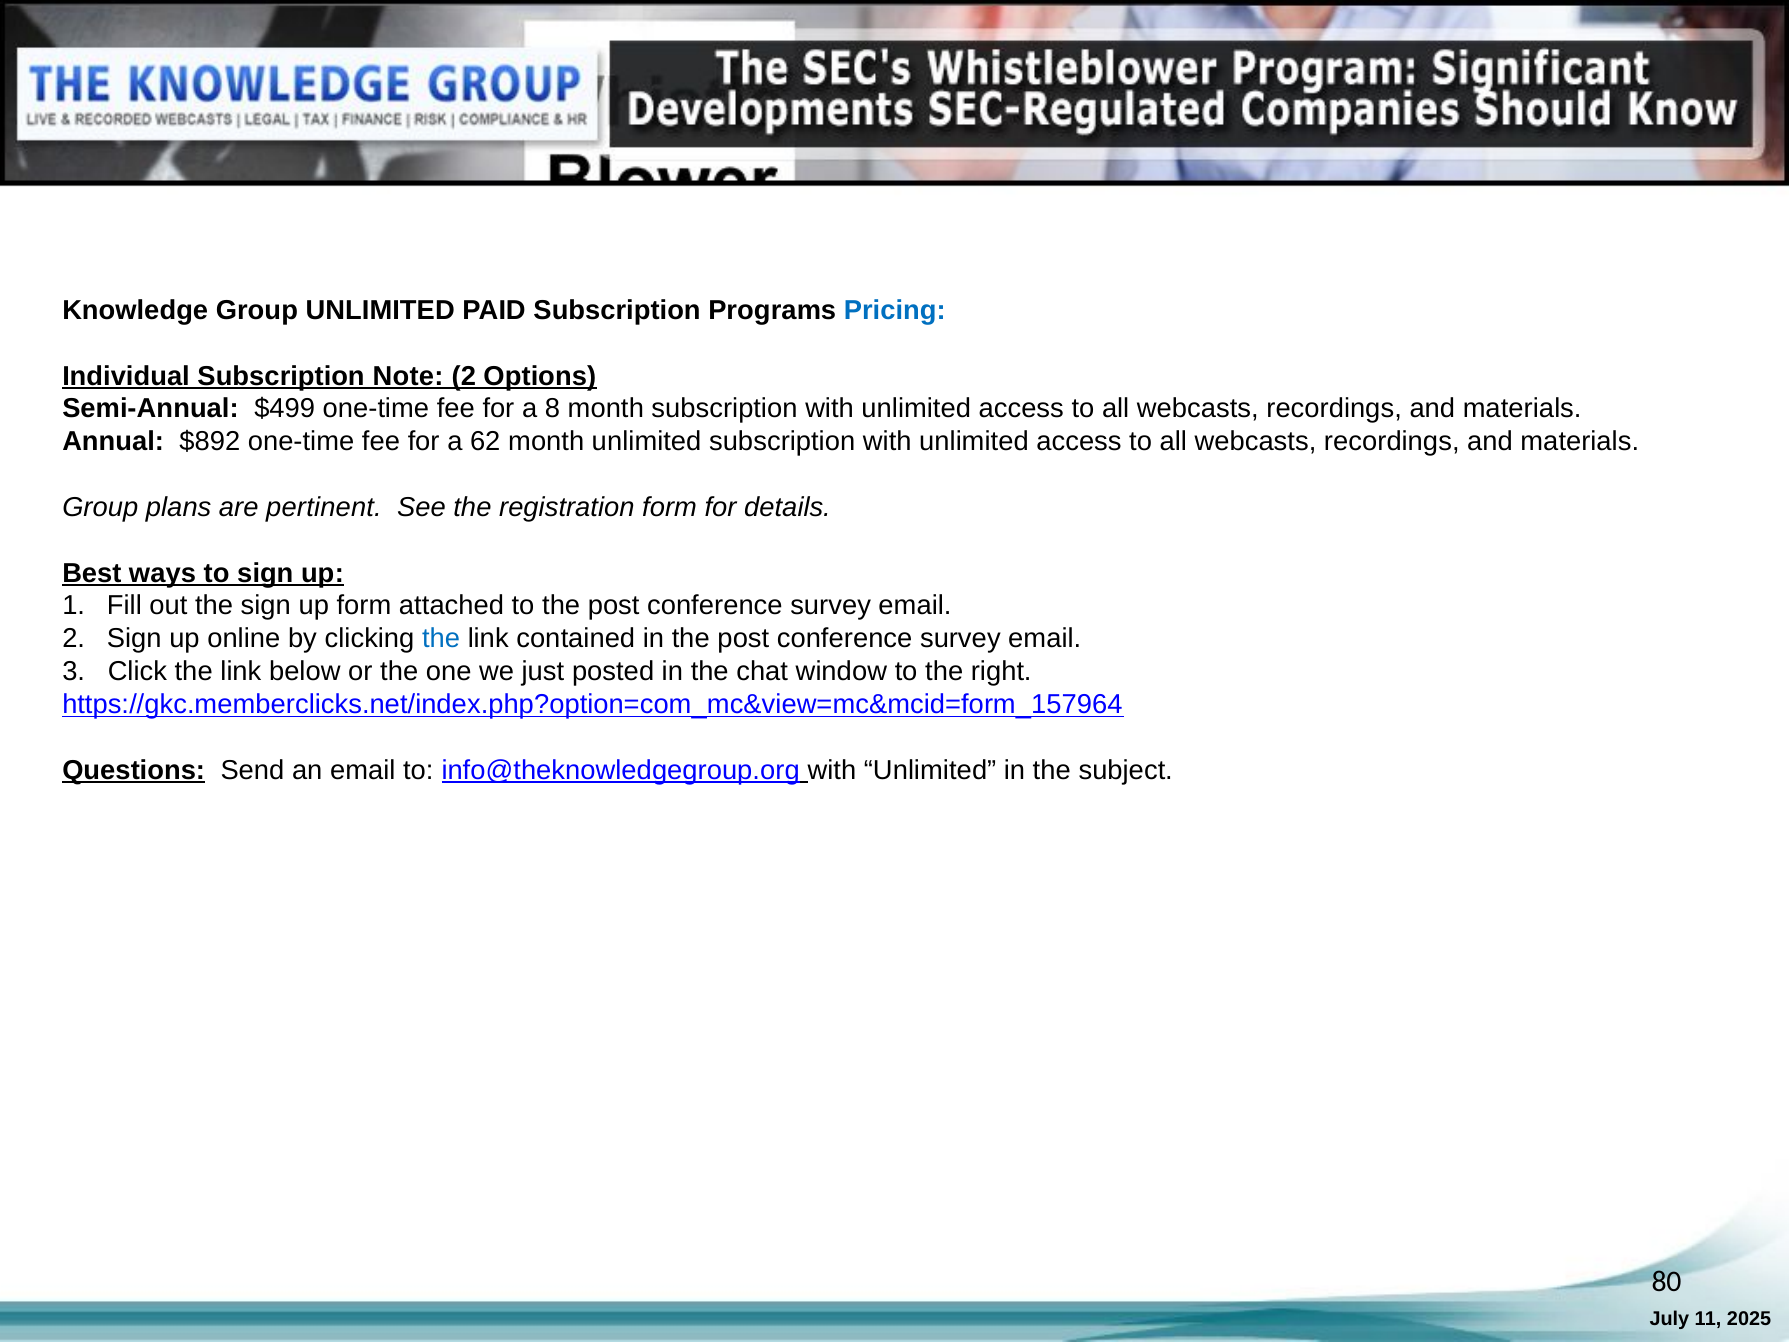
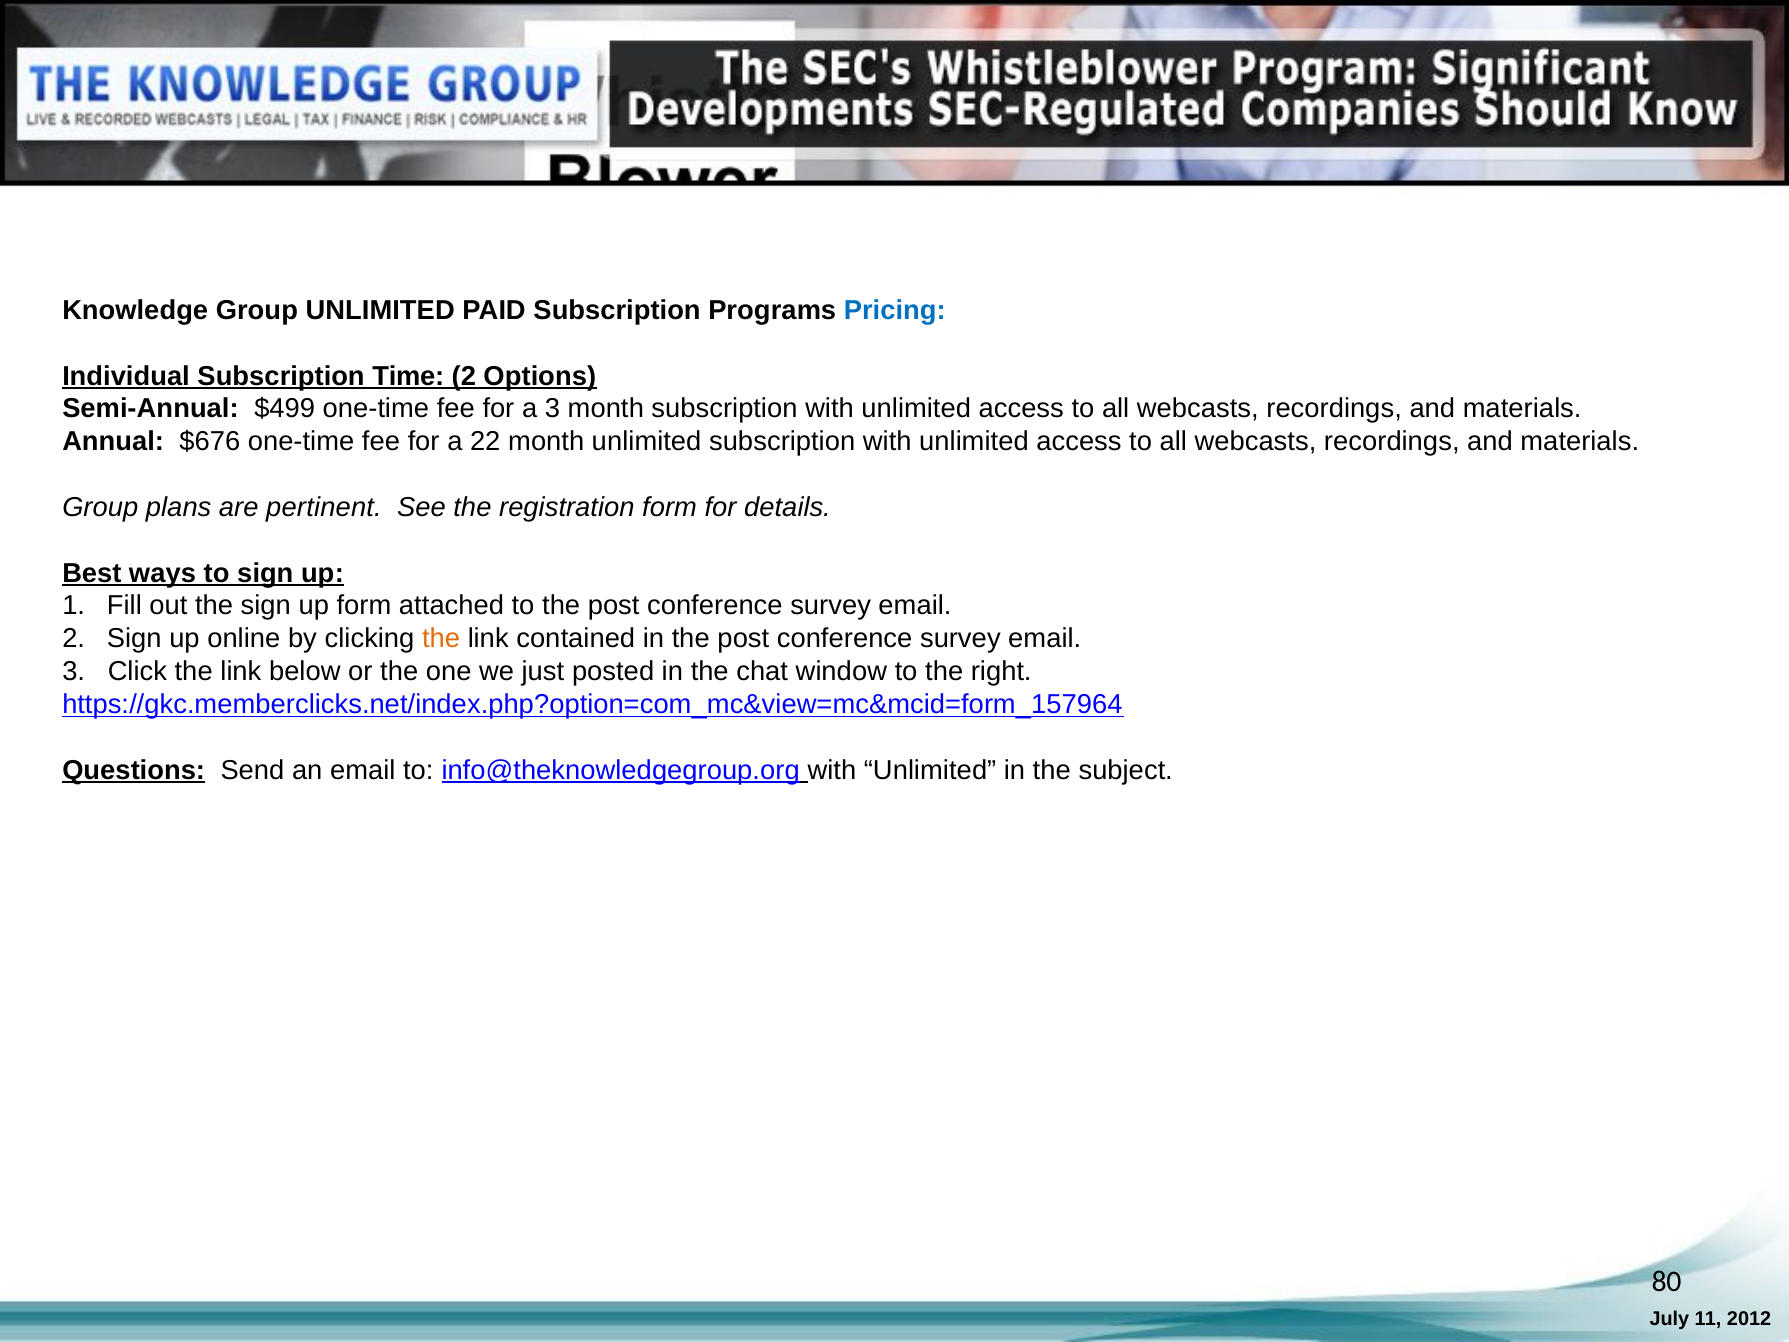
Note: Note -> Time
a 8: 8 -> 3
$892: $892 -> $676
62: 62 -> 22
the at (441, 639) colour: blue -> orange
2025: 2025 -> 2012
